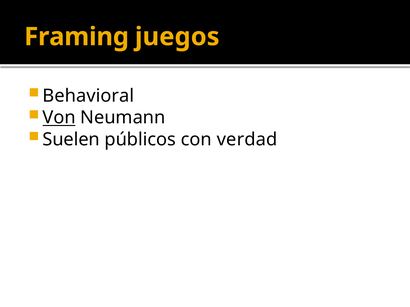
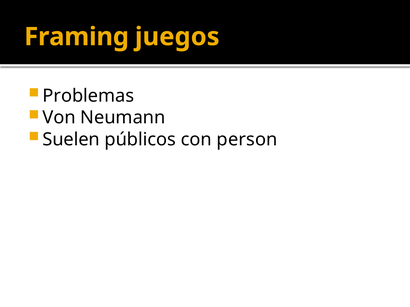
Behavioral: Behavioral -> Problemas
Von underline: present -> none
verdad: verdad -> person
